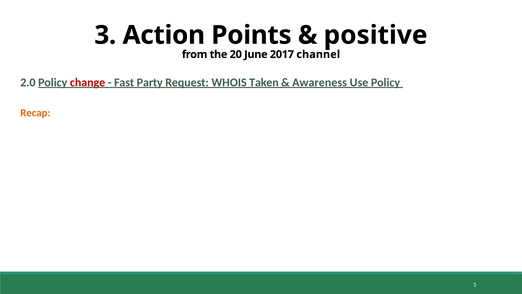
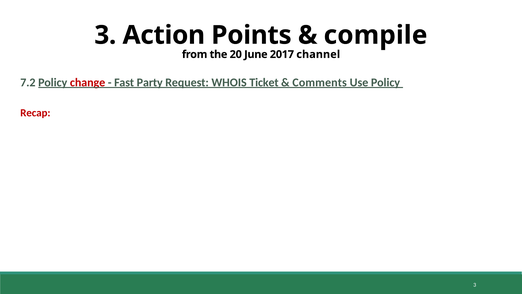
positive: positive -> compile
2.0: 2.0 -> 7.2
Taken: Taken -> Ticket
Awareness: Awareness -> Comments
Recap colour: orange -> red
